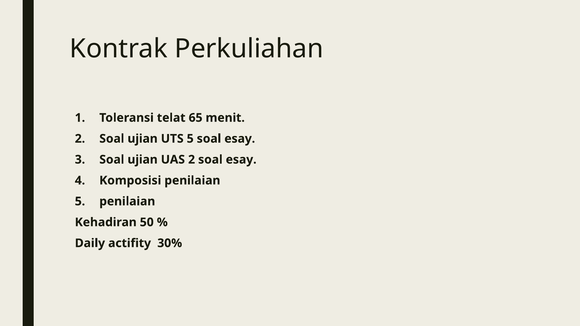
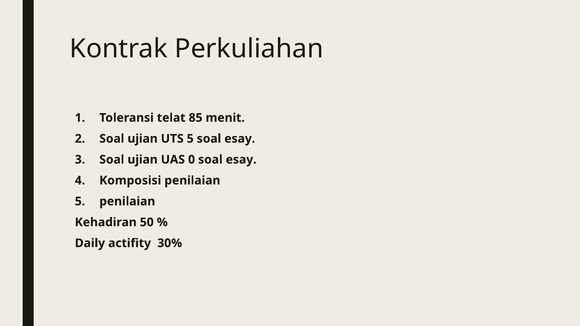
65: 65 -> 85
UAS 2: 2 -> 0
